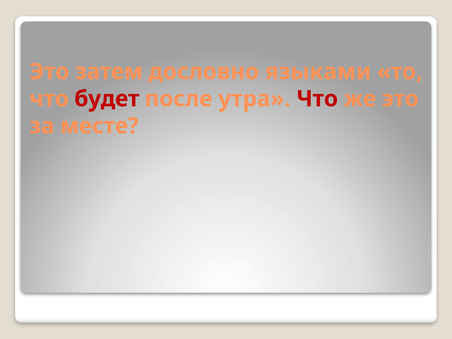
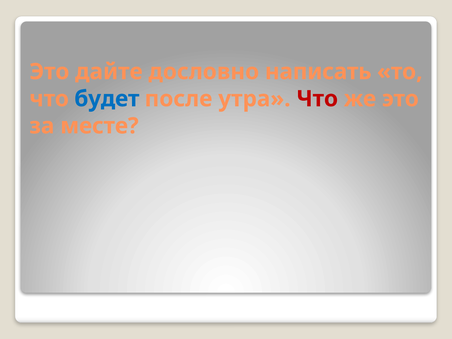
затем: затем -> дайте
языками: языками -> написать
будет colour: red -> blue
